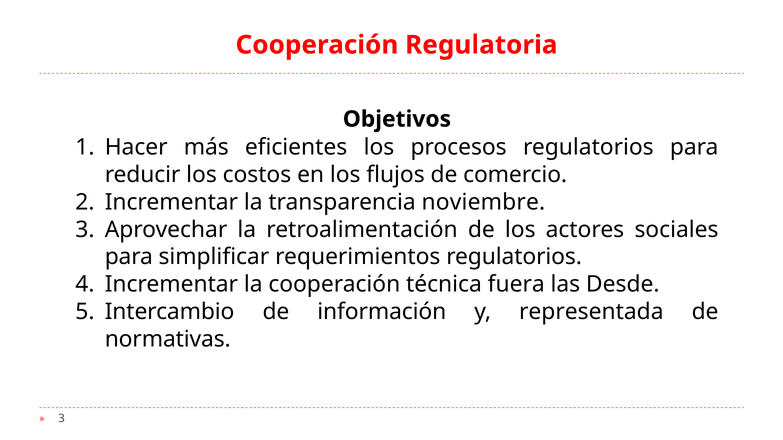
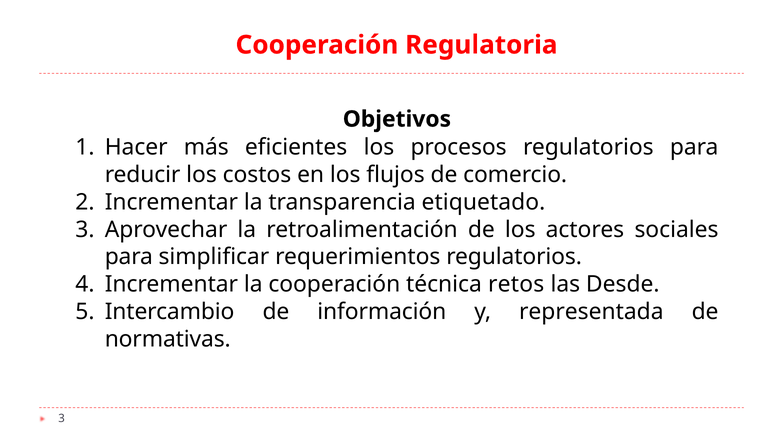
noviembre: noviembre -> etiquetado
fuera: fuera -> retos
